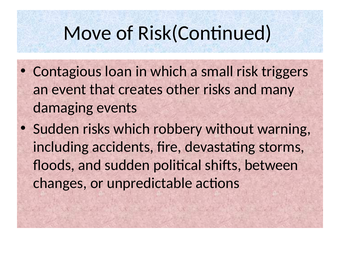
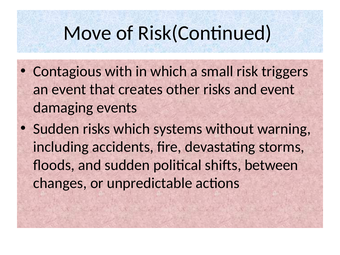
loan: loan -> with
and many: many -> event
robbery: robbery -> systems
